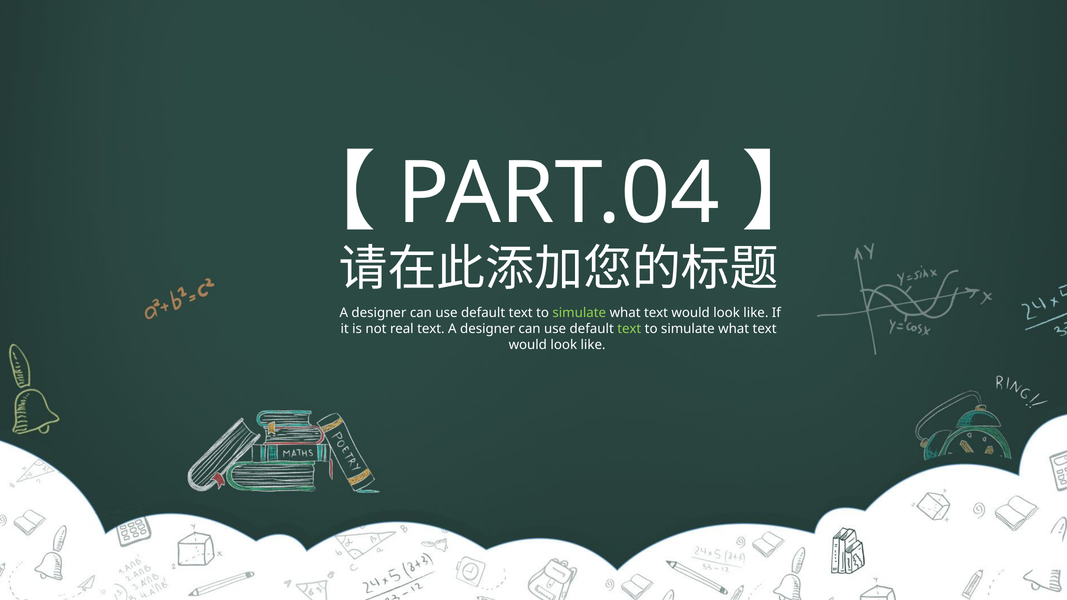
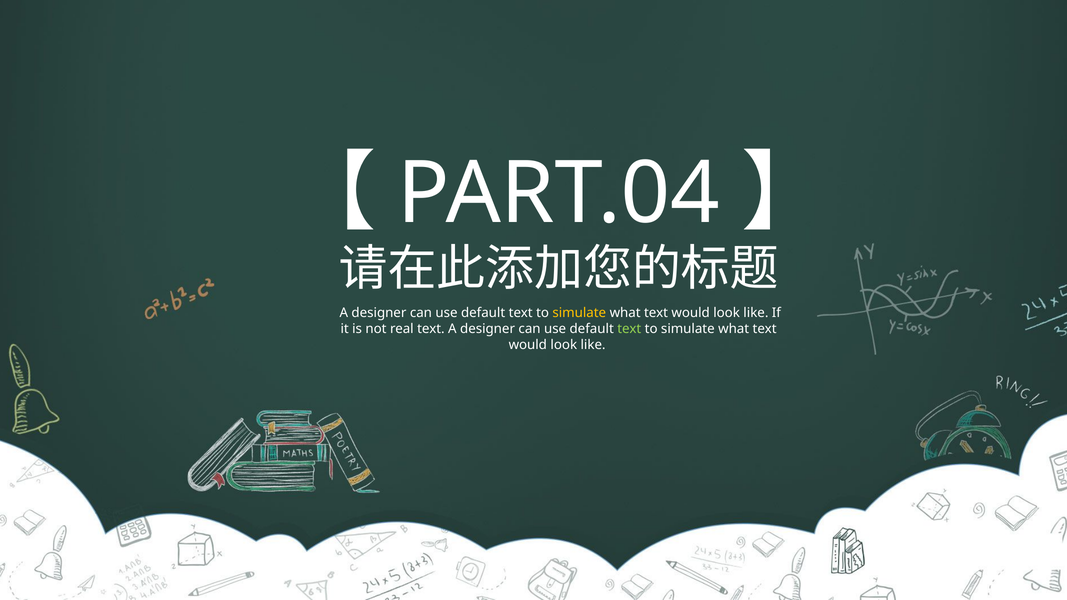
simulate at (579, 313) colour: light green -> yellow
